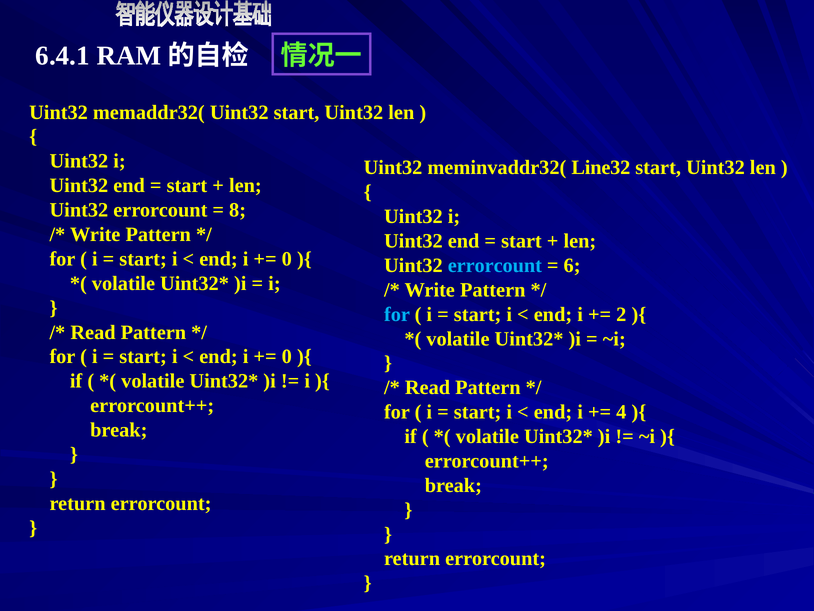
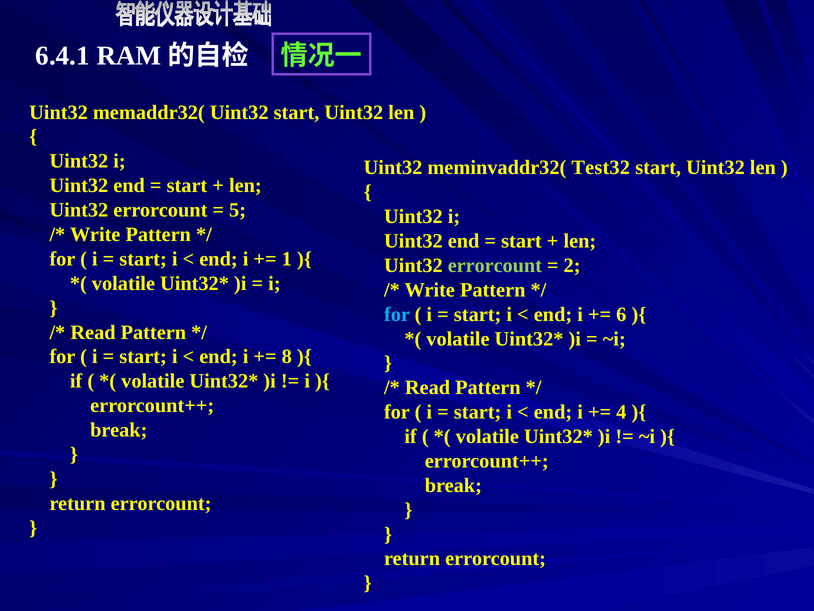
Line32: Line32 -> Test32
8: 8 -> 5
0 at (287, 259): 0 -> 1
errorcount at (495, 265) colour: light blue -> light green
6: 6 -> 2
2: 2 -> 6
0 at (287, 356): 0 -> 8
